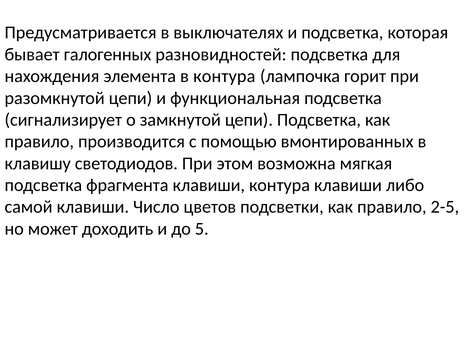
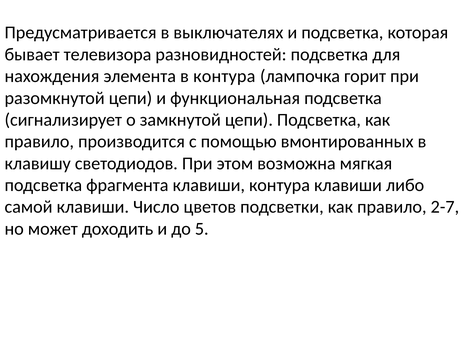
галогенных: галогенных -> телевизора
2-5: 2-5 -> 2-7
